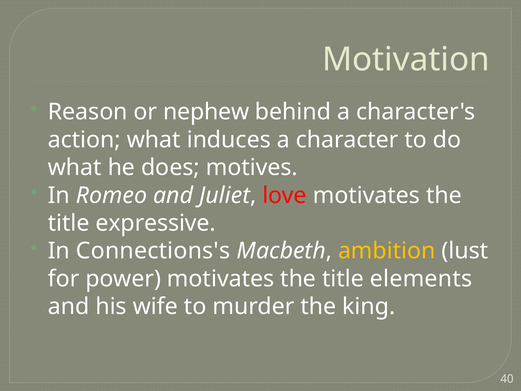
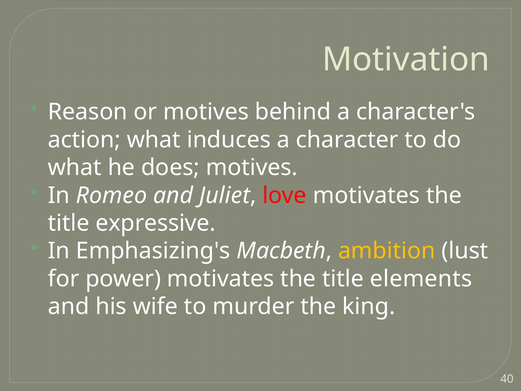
or nephew: nephew -> motives
Connections's: Connections's -> Emphasizing's
